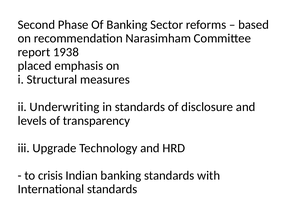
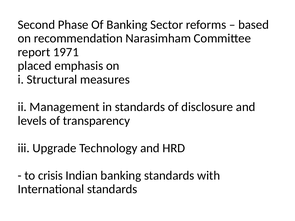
1938: 1938 -> 1971
Underwriting: Underwriting -> Management
